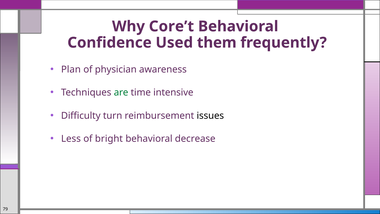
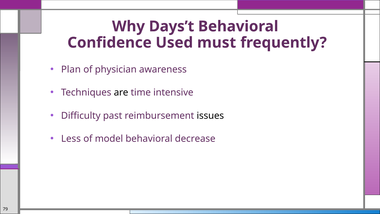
Core’t: Core’t -> Days’t
them: them -> must
are colour: green -> black
turn: turn -> past
bright: bright -> model
